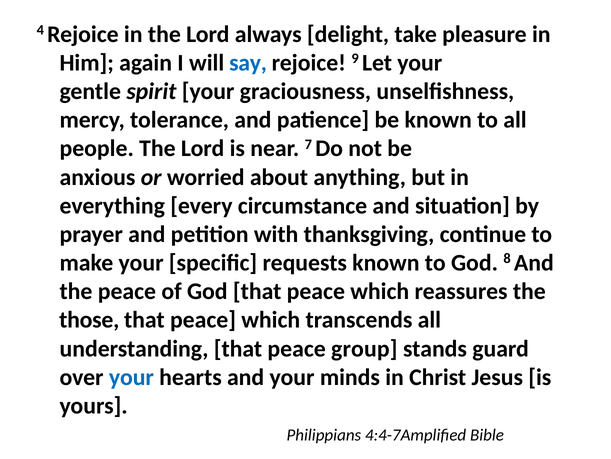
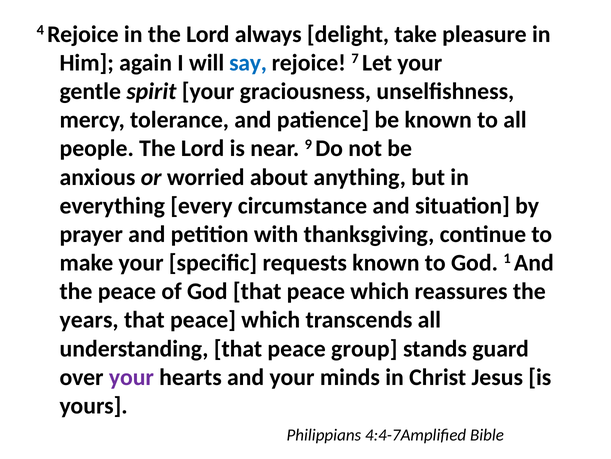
9: 9 -> 7
7: 7 -> 9
8: 8 -> 1
those: those -> years
your at (131, 377) colour: blue -> purple
